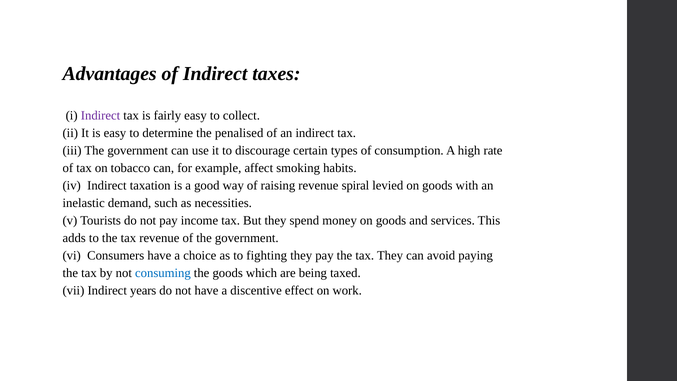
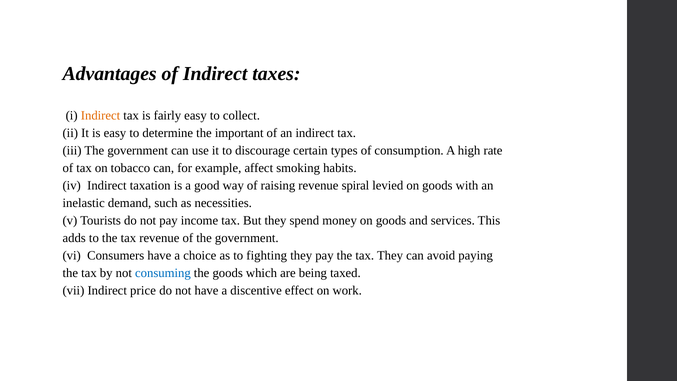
Indirect at (101, 115) colour: purple -> orange
penalised: penalised -> important
years: years -> price
